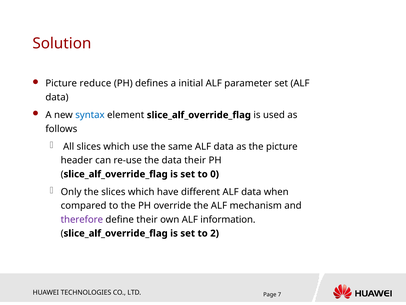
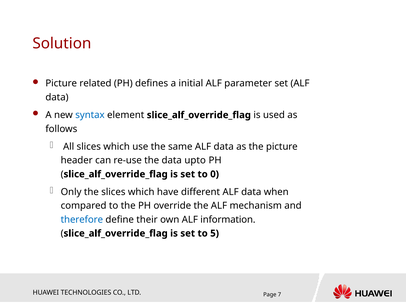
reduce: reduce -> related
data their: their -> upto
therefore colour: purple -> blue
2: 2 -> 5
